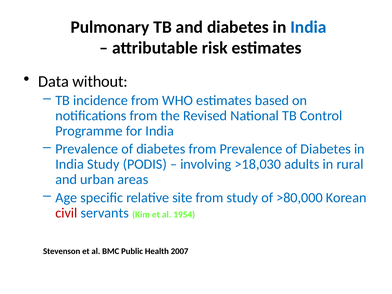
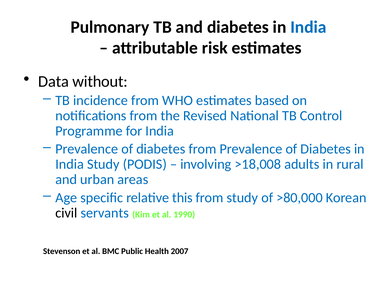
>18,030: >18,030 -> >18,008
site: site -> this
civil colour: red -> black
1954: 1954 -> 1990
